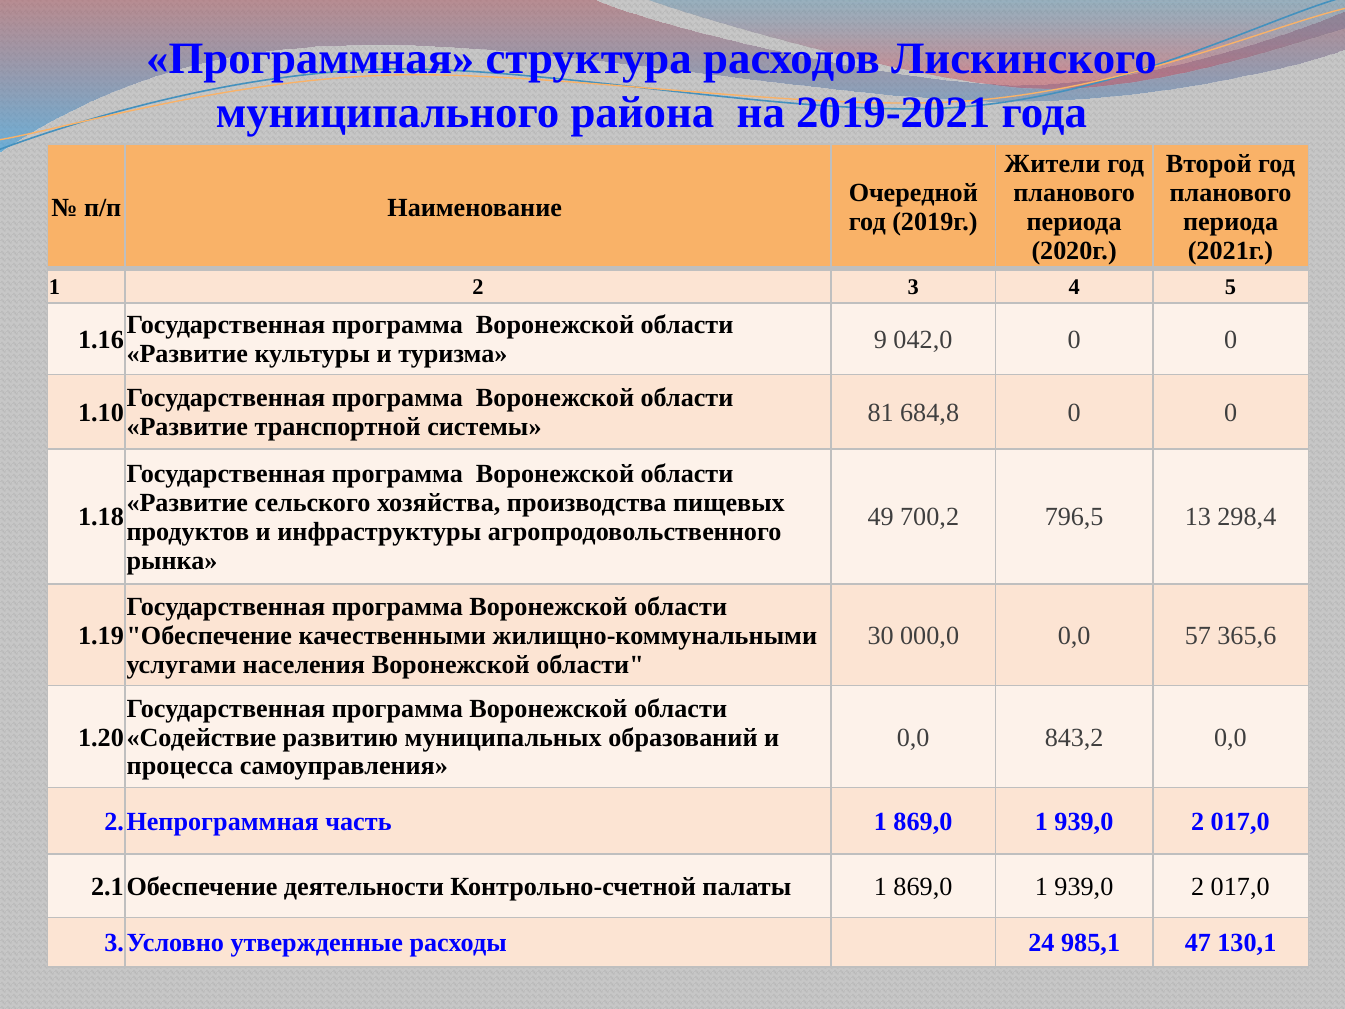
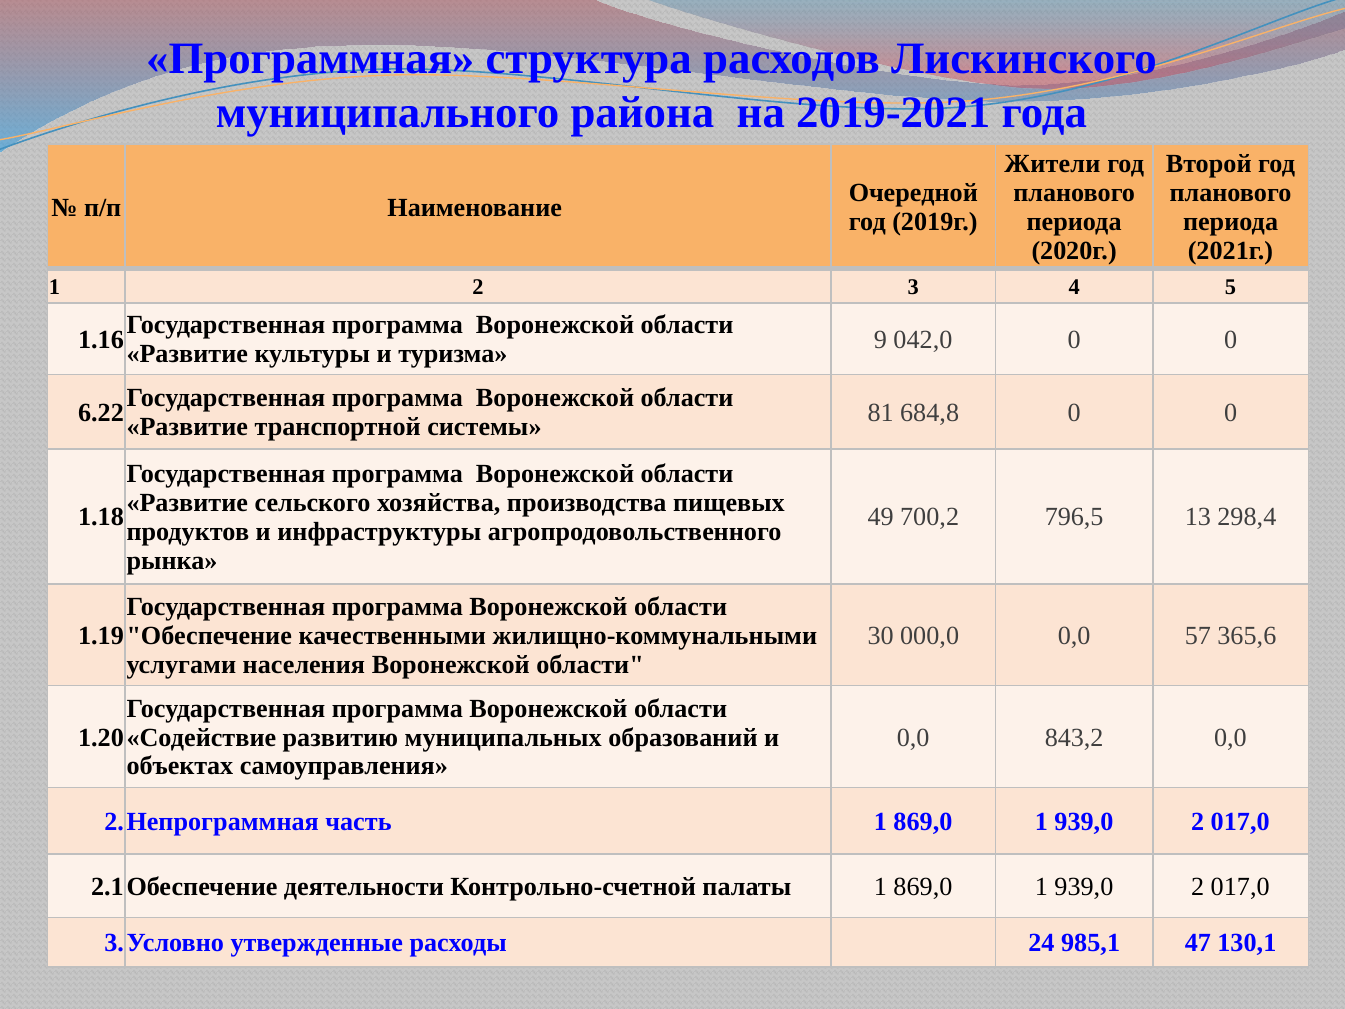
1.10: 1.10 -> 6.22
процесса: процесса -> объектах
